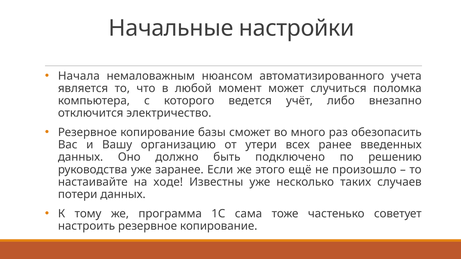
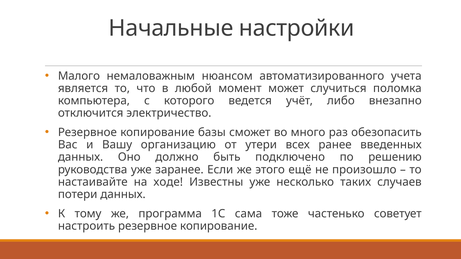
Начала: Начала -> Малого
